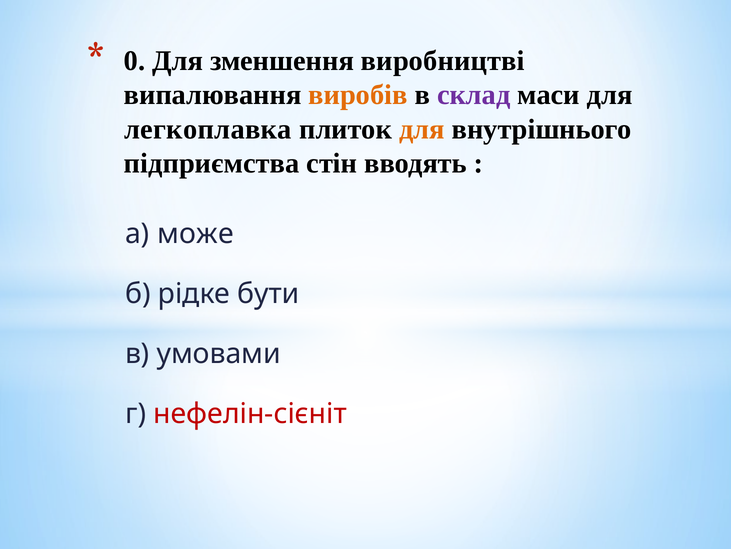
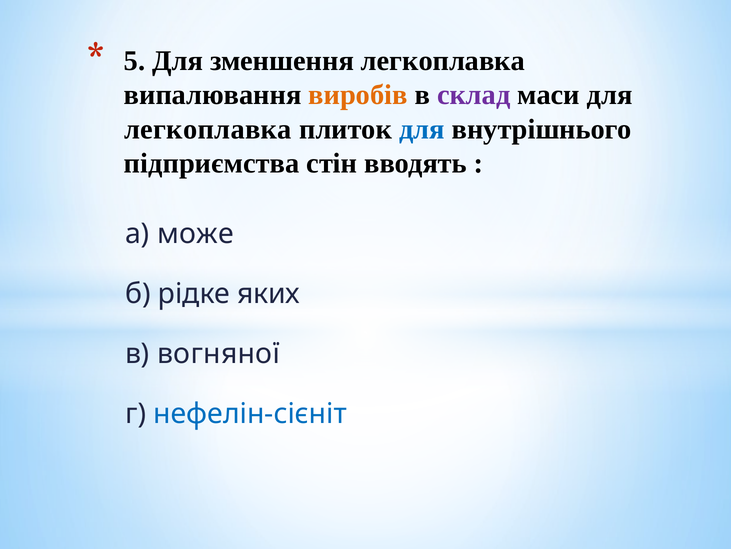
0: 0 -> 5
зменшення виробництві: виробництві -> легкоплавка
для at (422, 129) colour: orange -> blue
бути: бути -> яких
умовами: умовами -> вогняної
нефелін-сієніт colour: red -> blue
